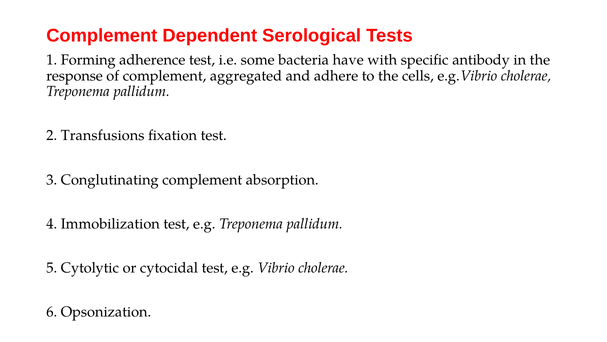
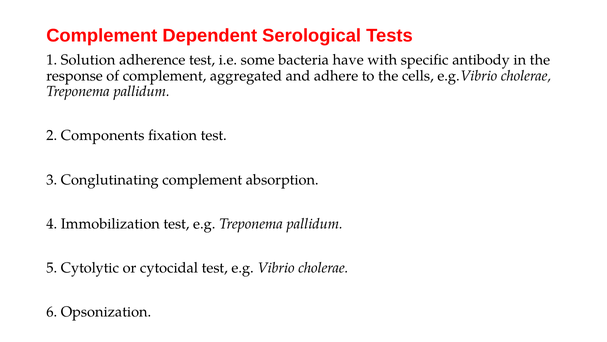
Forming: Forming -> Solution
Transfusions: Transfusions -> Components
